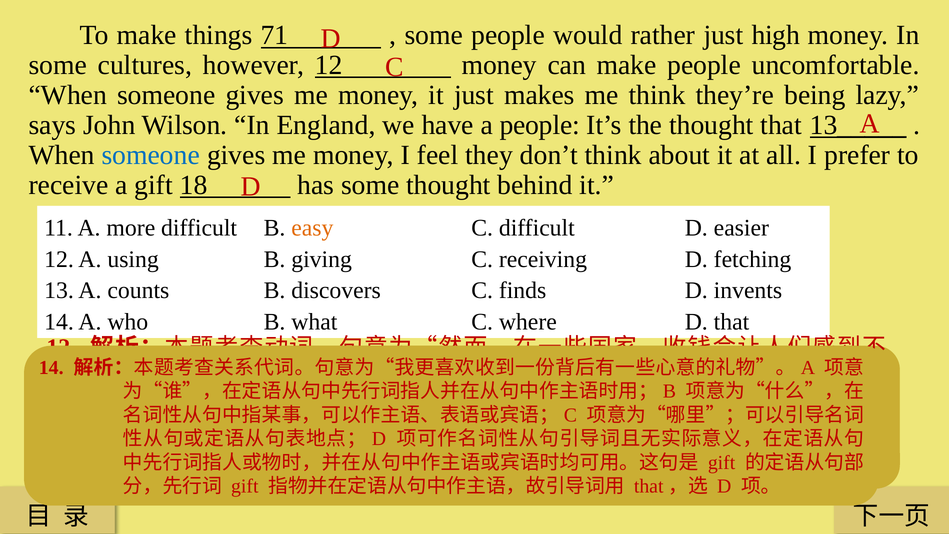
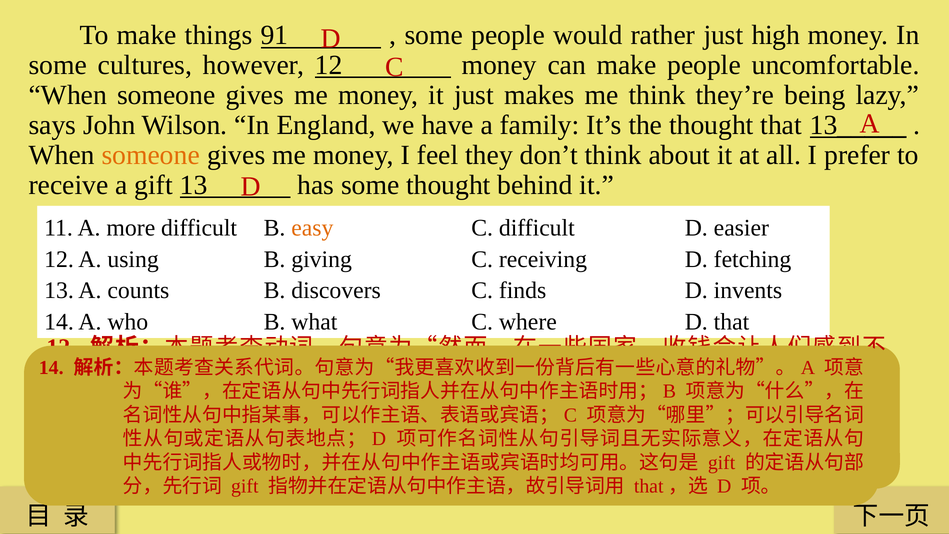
71: 71 -> 91
a people: people -> family
someone at (151, 155) colour: blue -> orange
gift 18: 18 -> 13
